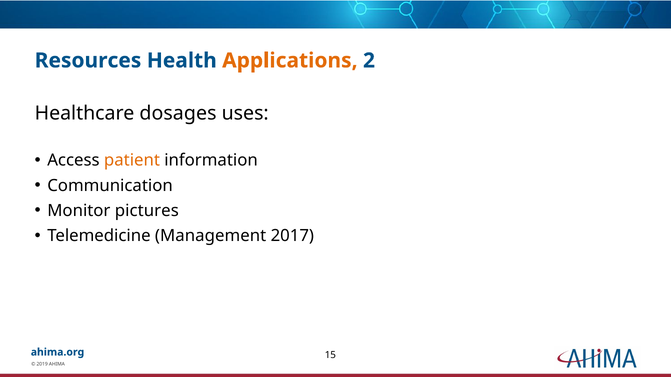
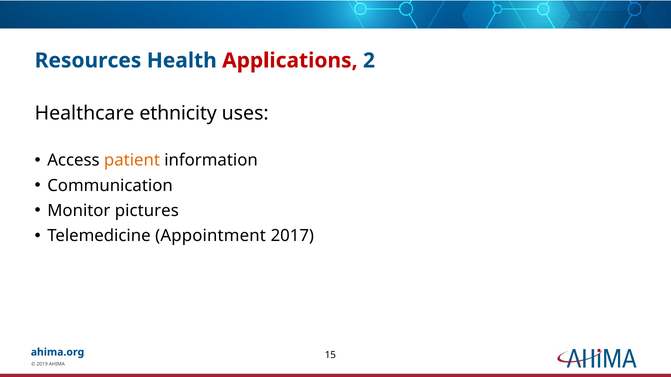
Applications colour: orange -> red
dosages: dosages -> ethnicity
Management: Management -> Appointment
